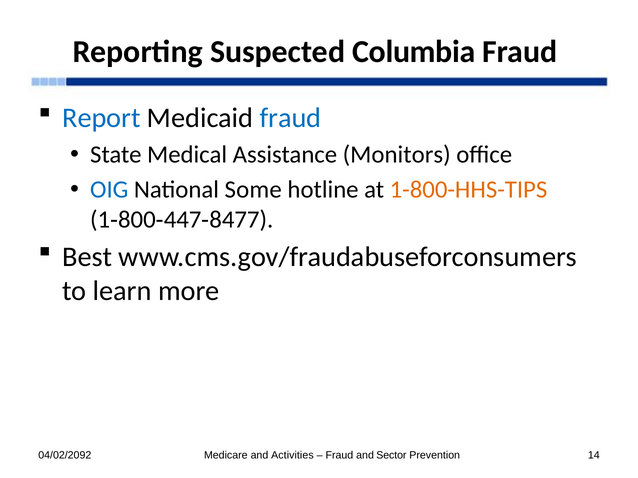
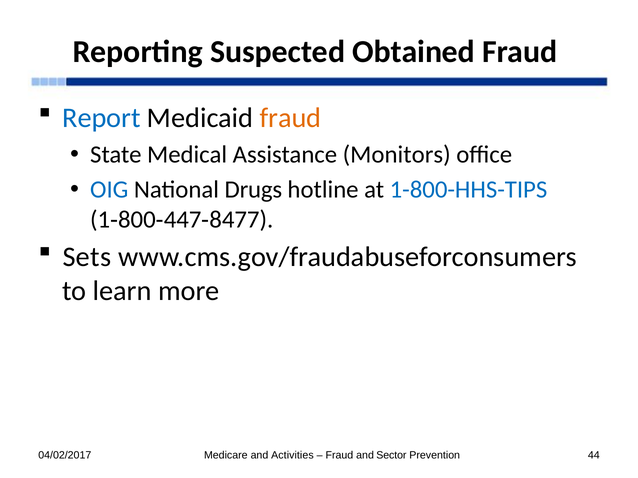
Columbia: Columbia -> Obtained
fraud at (291, 118) colour: blue -> orange
Some: Some -> Drugs
1-800-HHS-TIPS colour: orange -> blue
Best: Best -> Sets
04/02/2092: 04/02/2092 -> 04/02/2017
14: 14 -> 44
